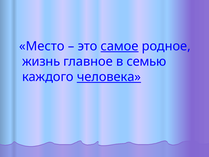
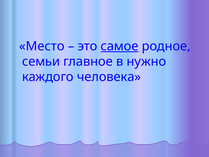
жизнь: жизнь -> семьи
семью: семью -> нужно
человека underline: present -> none
